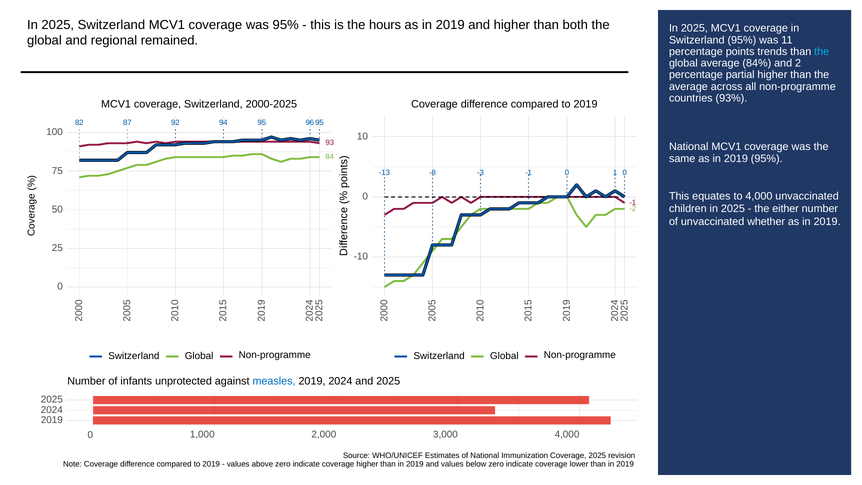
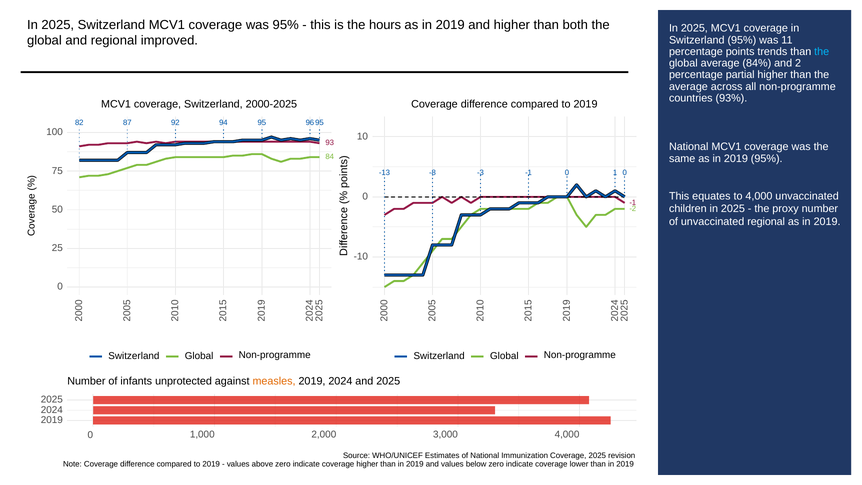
remained: remained -> improved
either: either -> proxy
unvaccinated whether: whether -> regional
measles colour: blue -> orange
